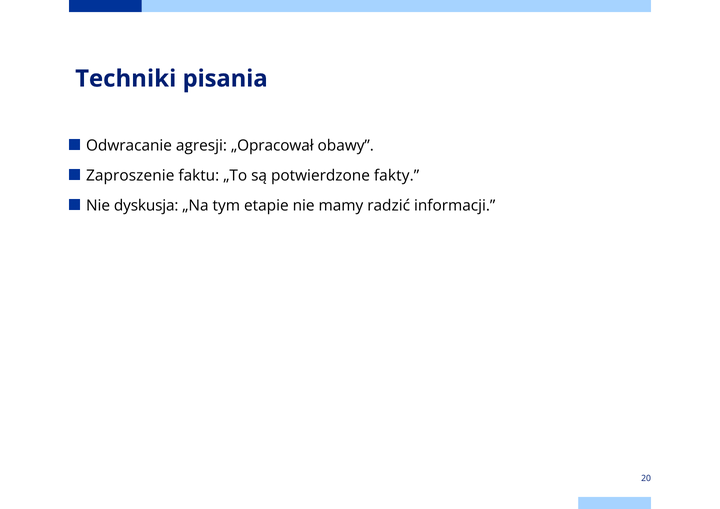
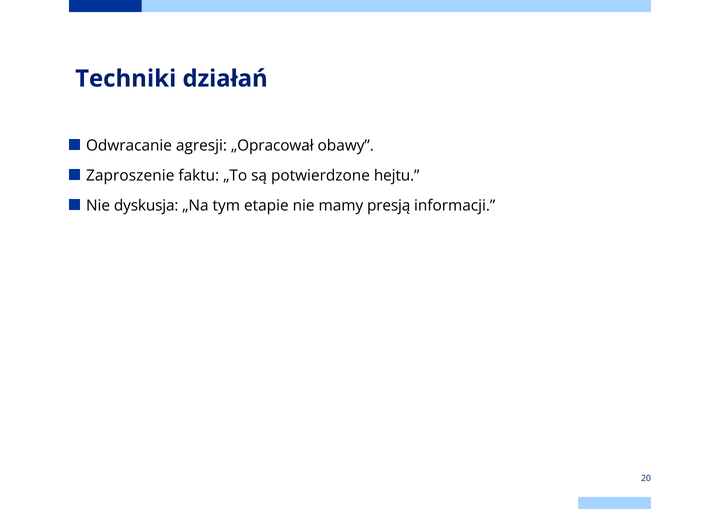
pisania: pisania -> działań
fakty: fakty -> hejtu
radzić: radzić -> presją
